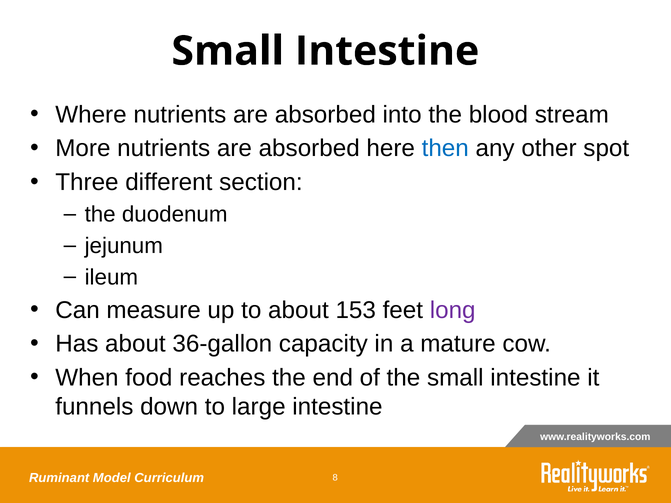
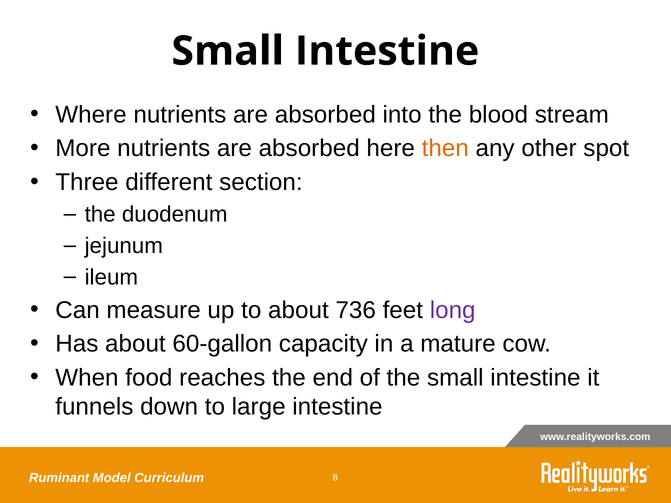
then colour: blue -> orange
153: 153 -> 736
36-gallon: 36-gallon -> 60-gallon
